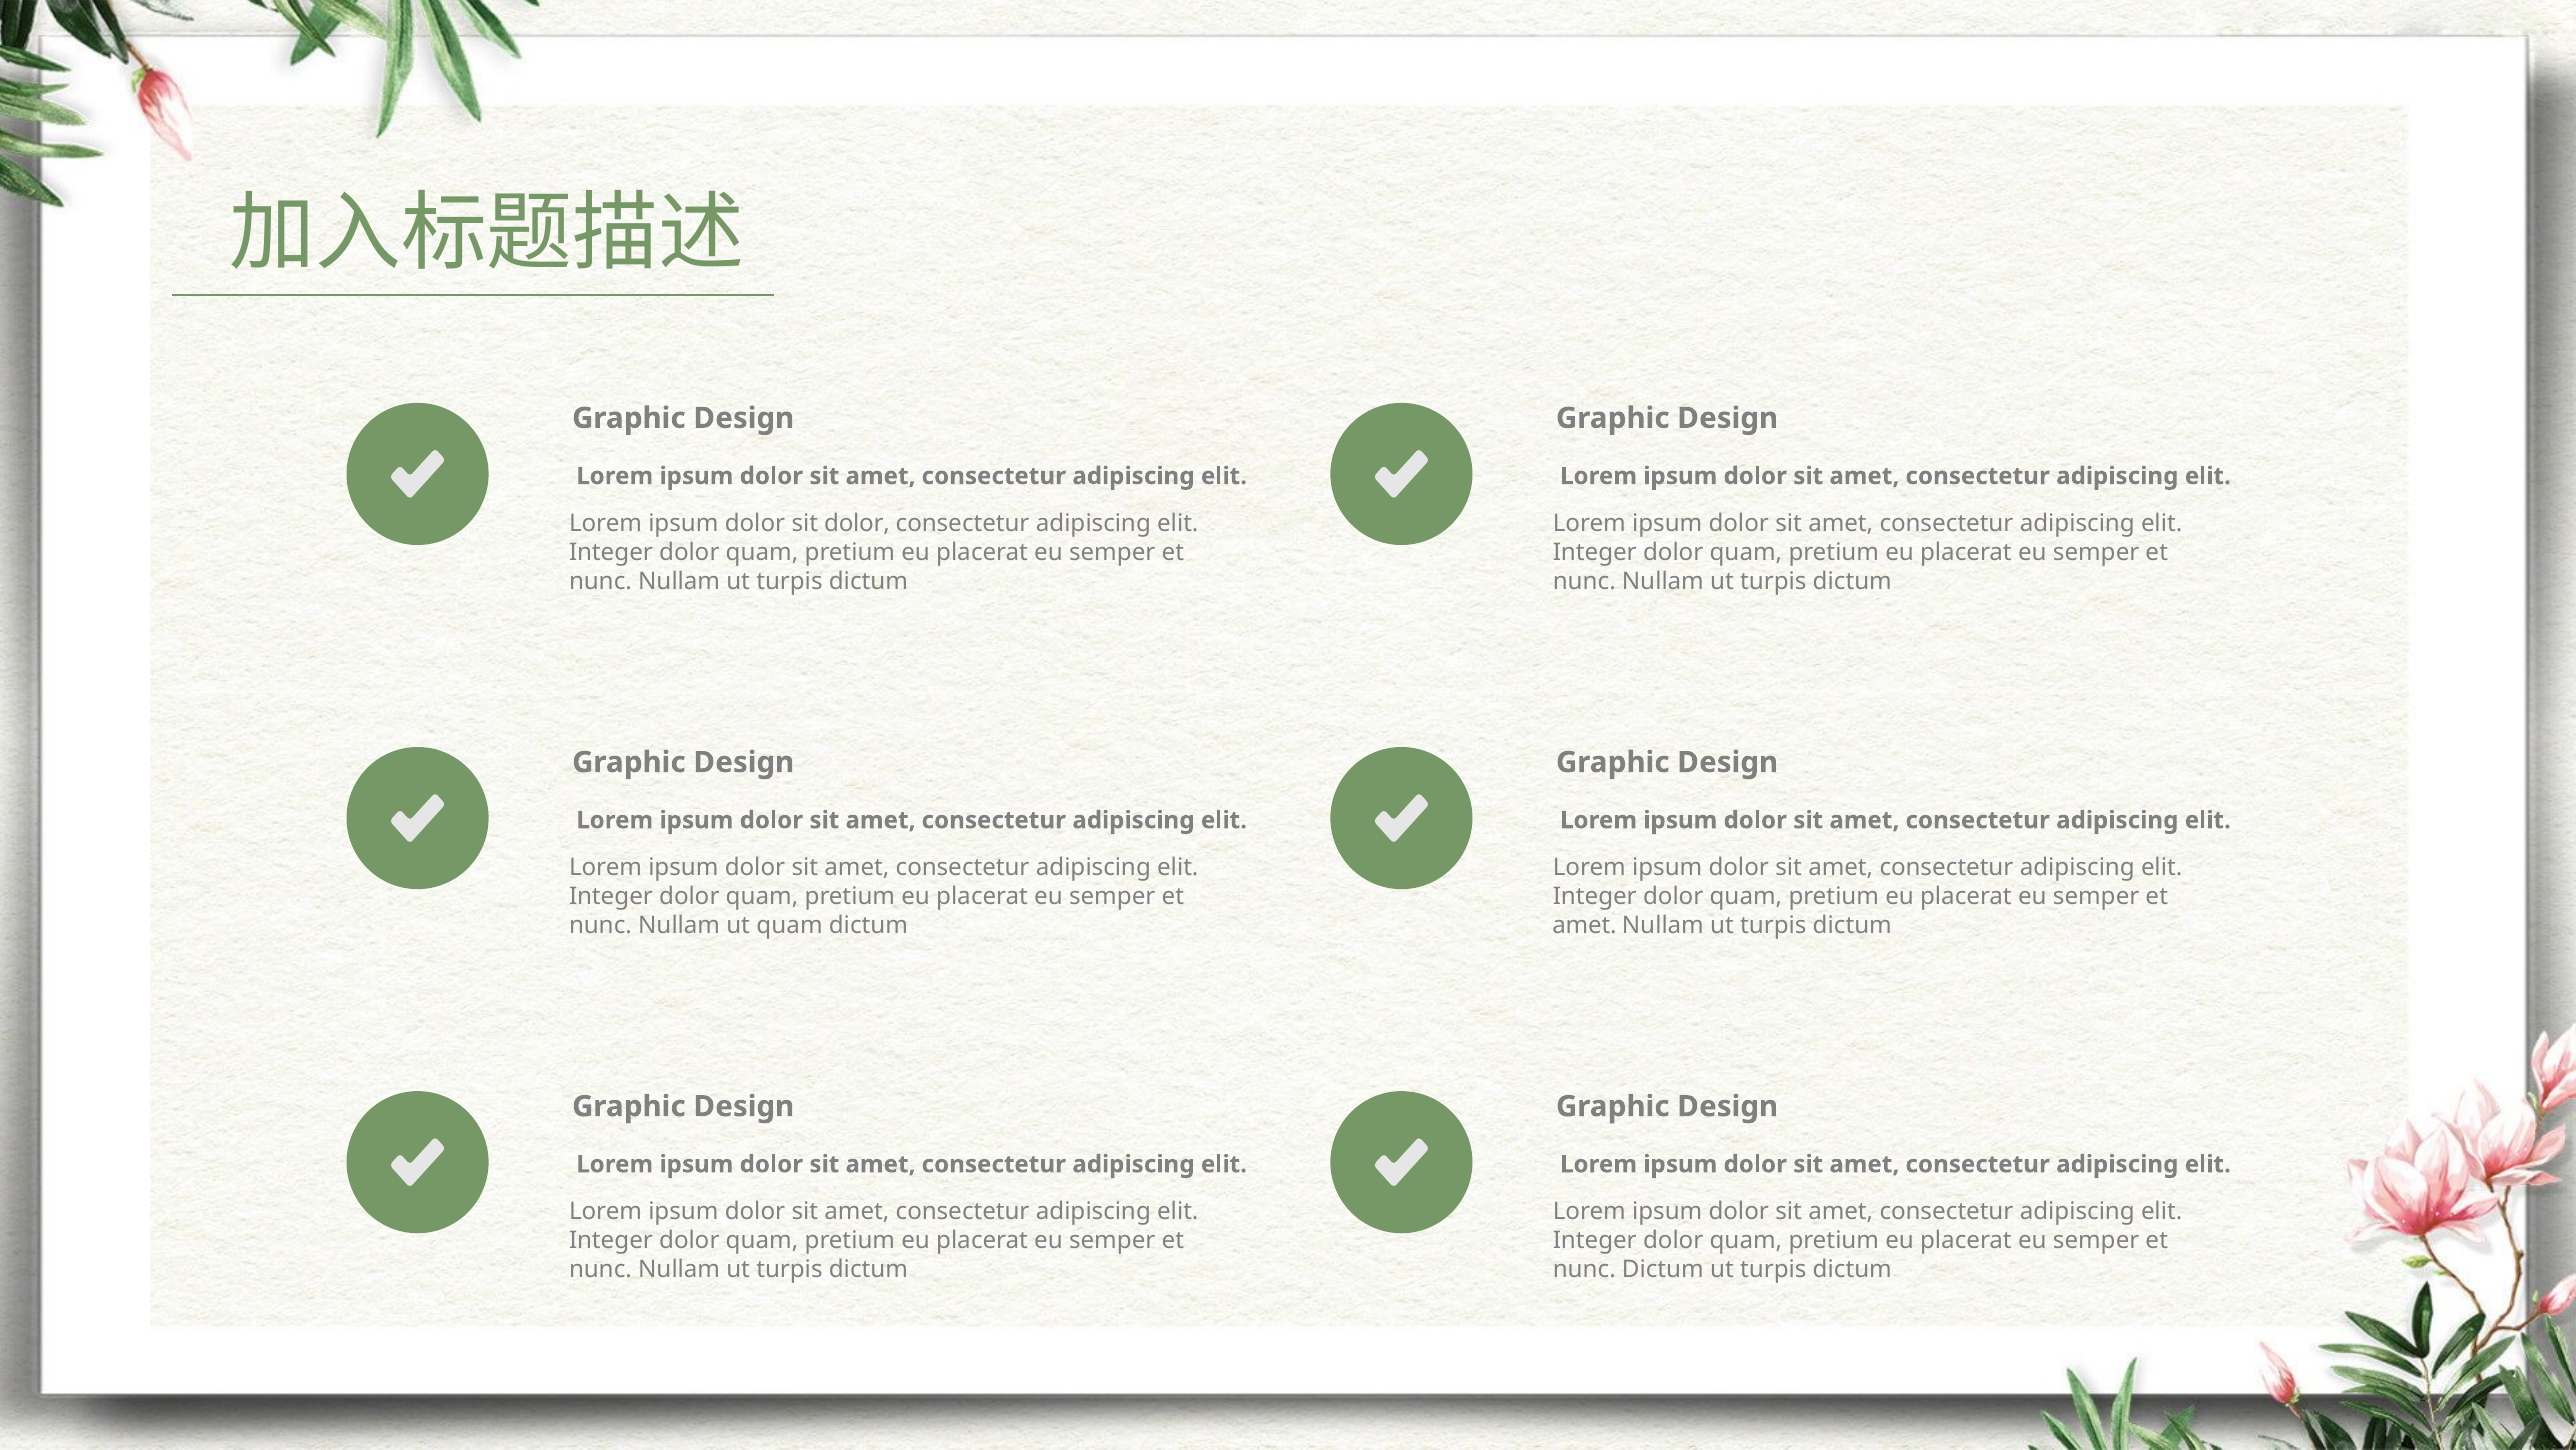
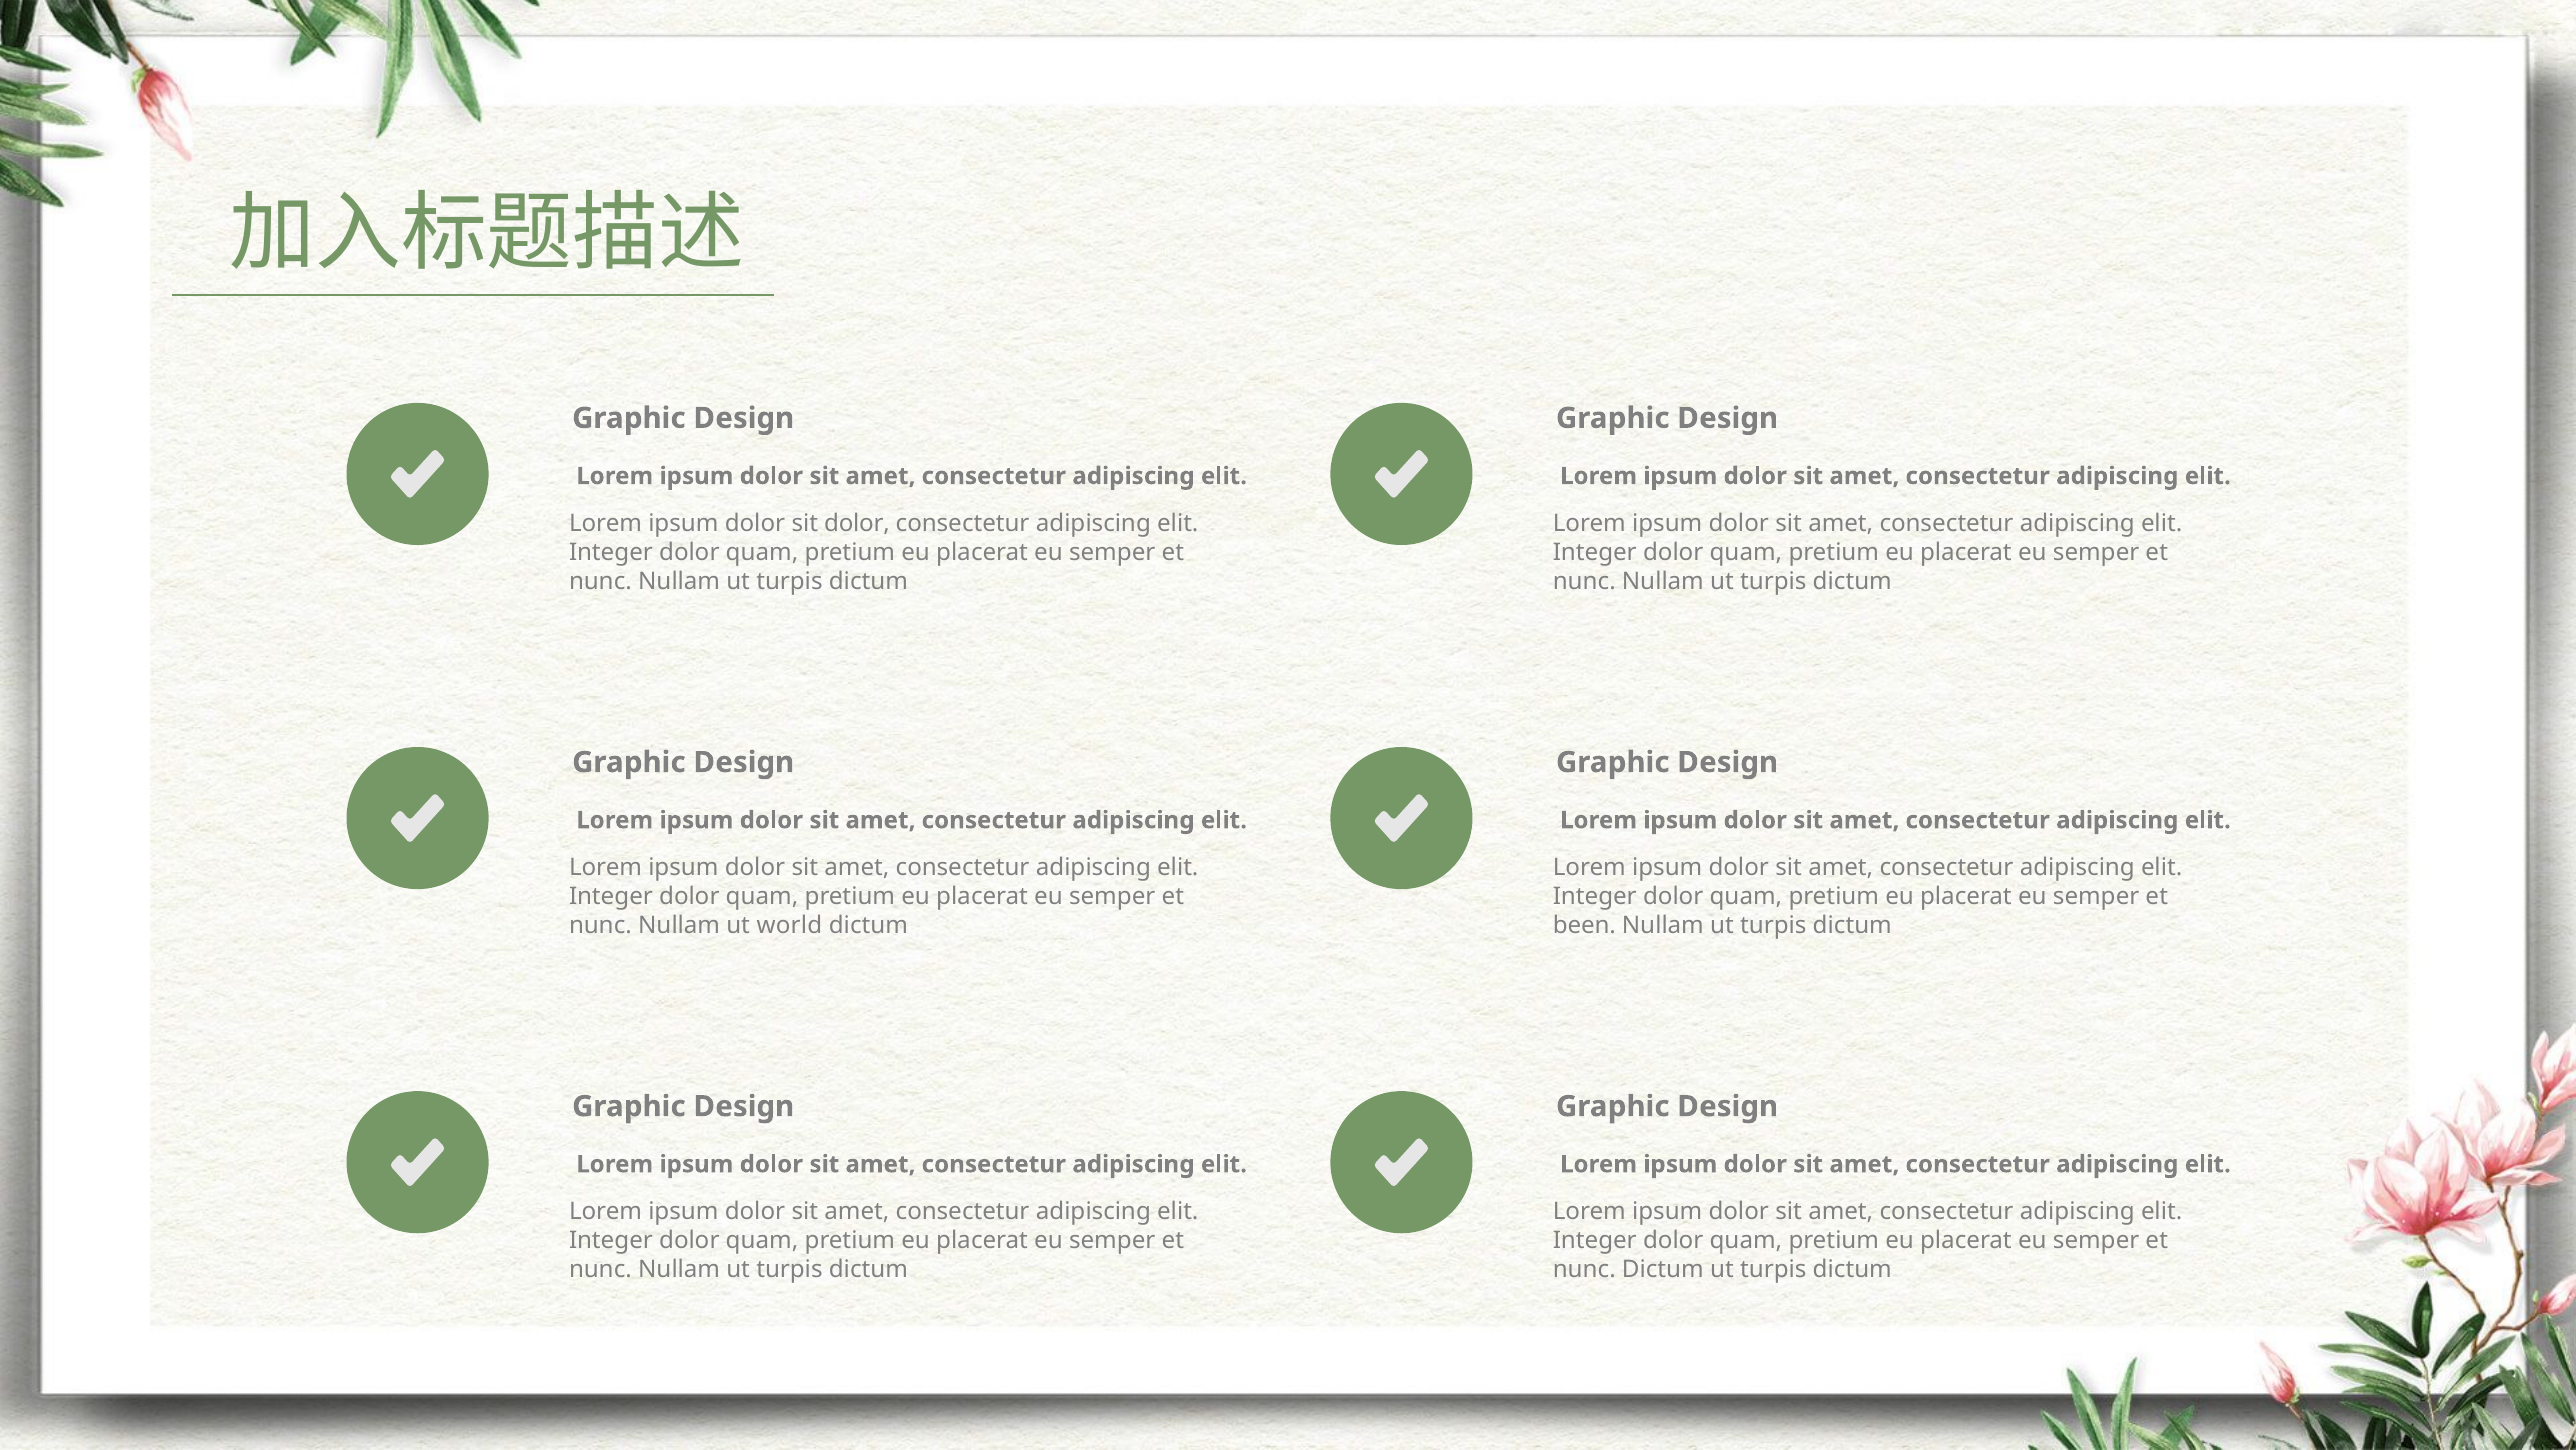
ut quam: quam -> world
amet at (1584, 925): amet -> been
